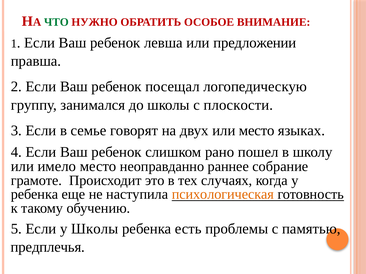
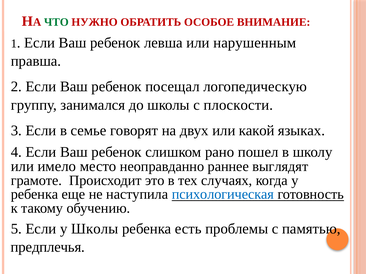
предложении: предложении -> нарушенным
или место: место -> какой
собрание: собрание -> выглядят
психологическая colour: orange -> blue
